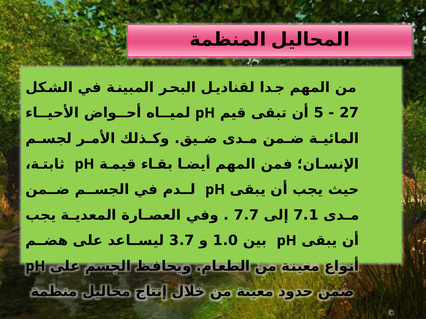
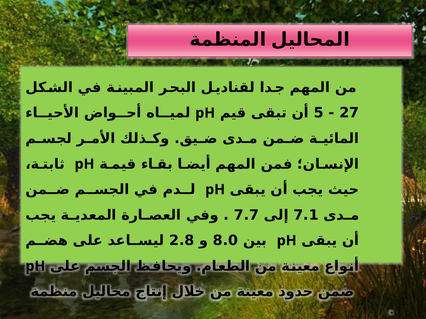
3.7: 3.7 -> 2.8
1.0: 1.0 -> 8.0
